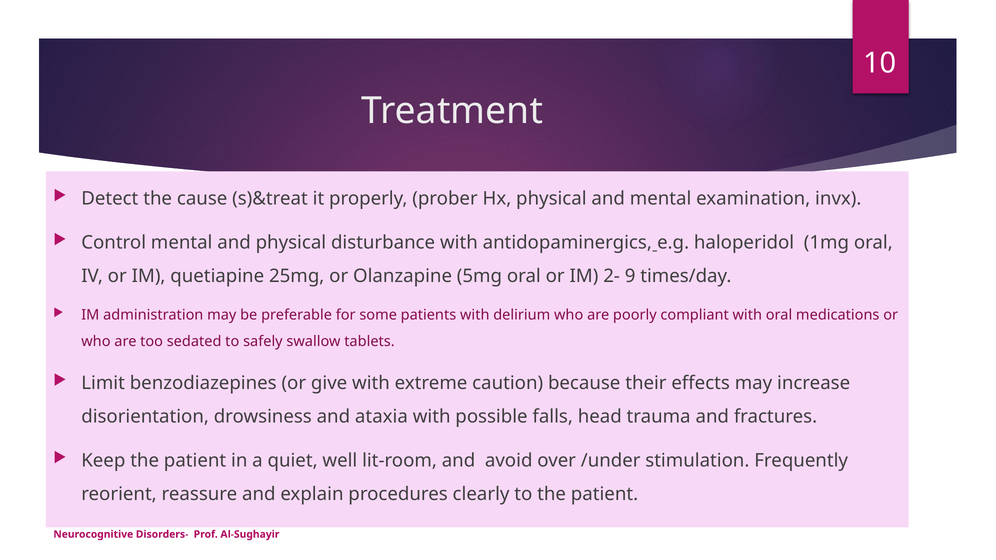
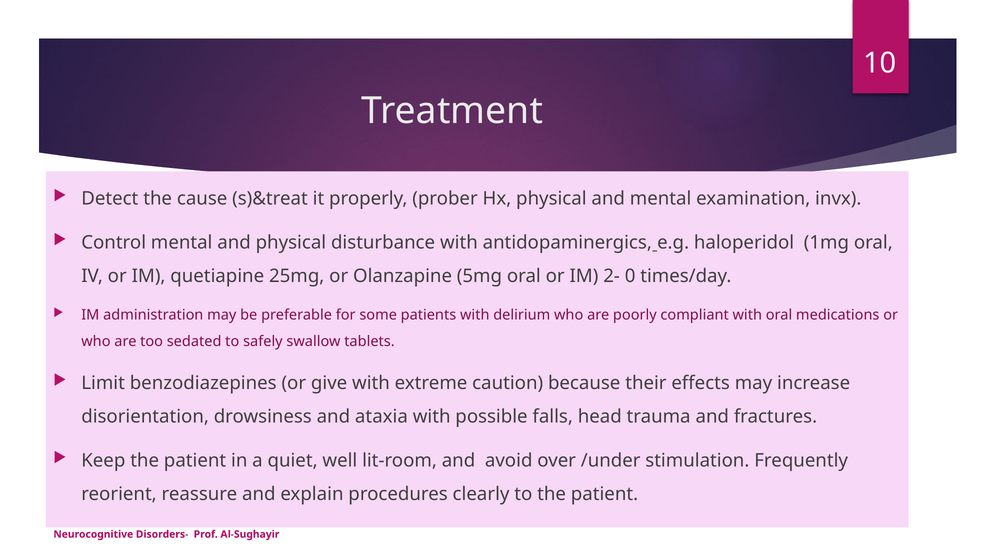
9: 9 -> 0
